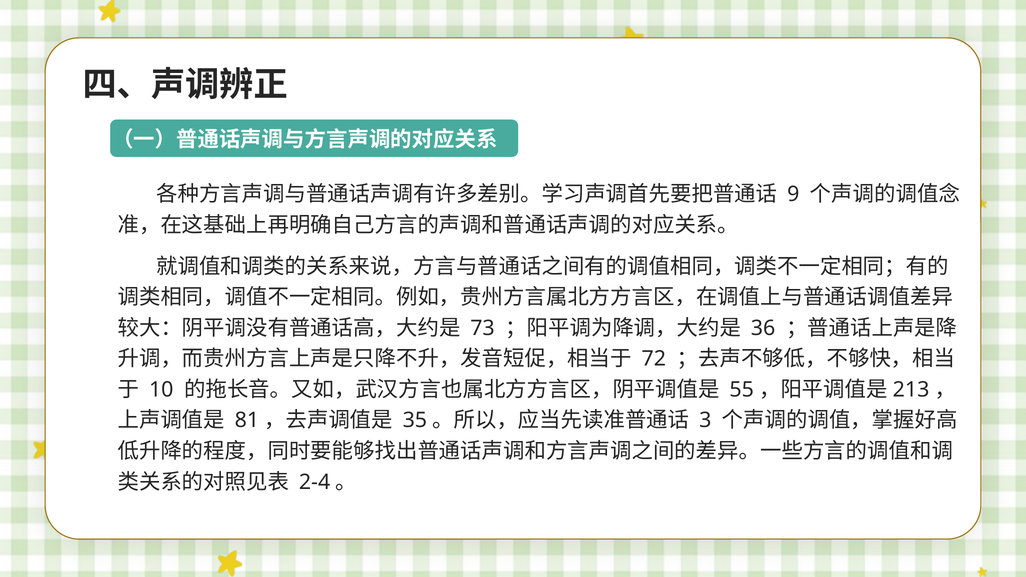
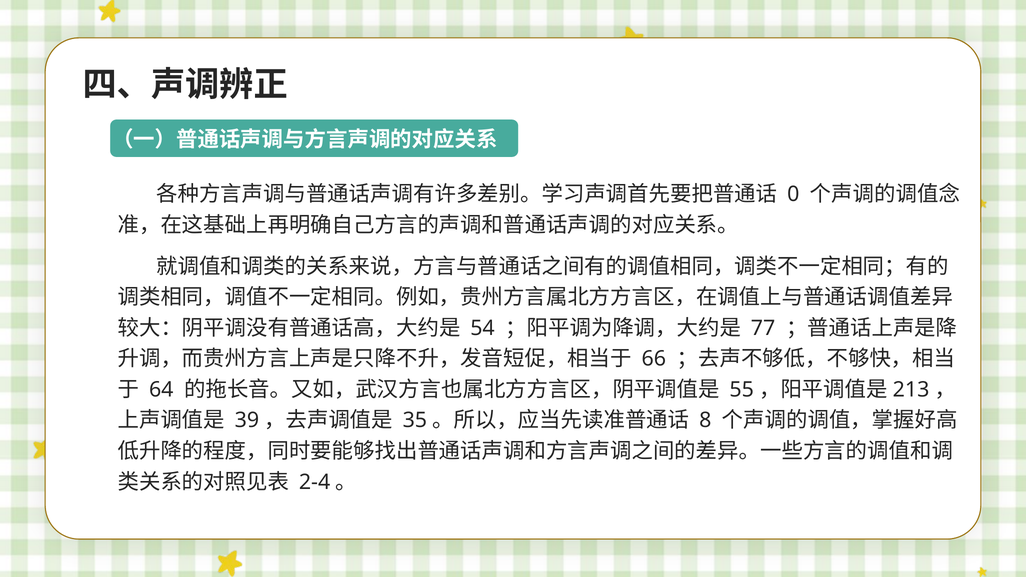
9: 9 -> 0
73: 73 -> 54
36: 36 -> 77
72: 72 -> 66
10: 10 -> 64
81: 81 -> 39
3: 3 -> 8
